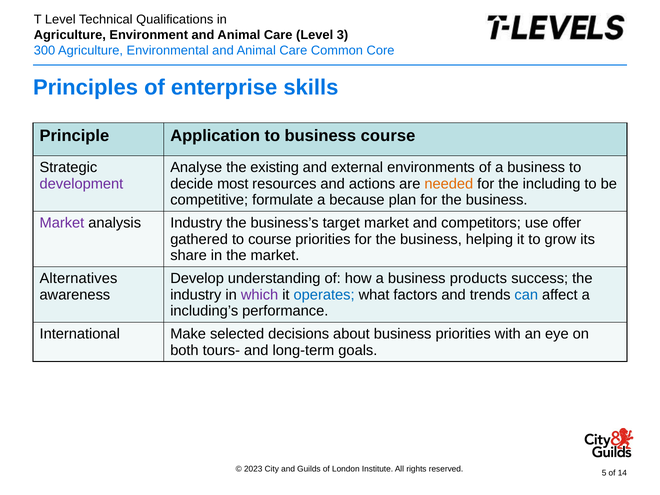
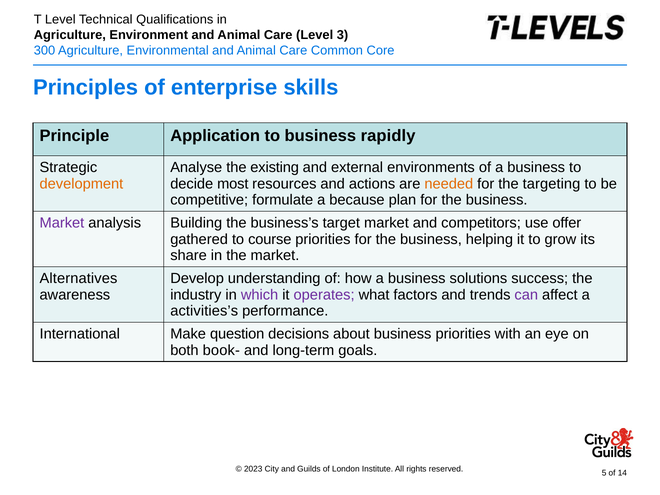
business course: course -> rapidly
development colour: purple -> orange
including: including -> targeting
analysis Industry: Industry -> Building
products: products -> solutions
operates colour: blue -> purple
can colour: blue -> purple
including’s: including’s -> activities’s
selected: selected -> question
tours-: tours- -> book-
